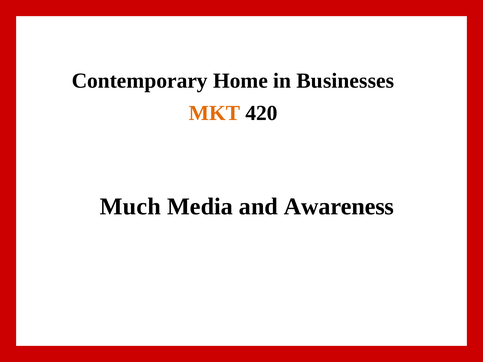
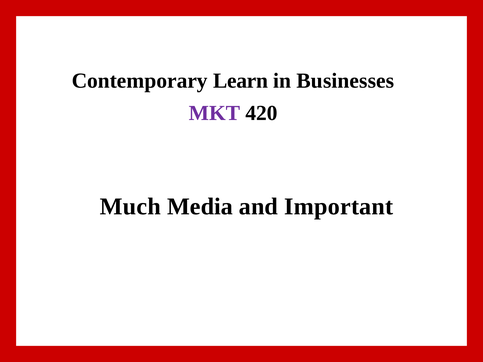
Home: Home -> Learn
MKT colour: orange -> purple
Awareness: Awareness -> Important
